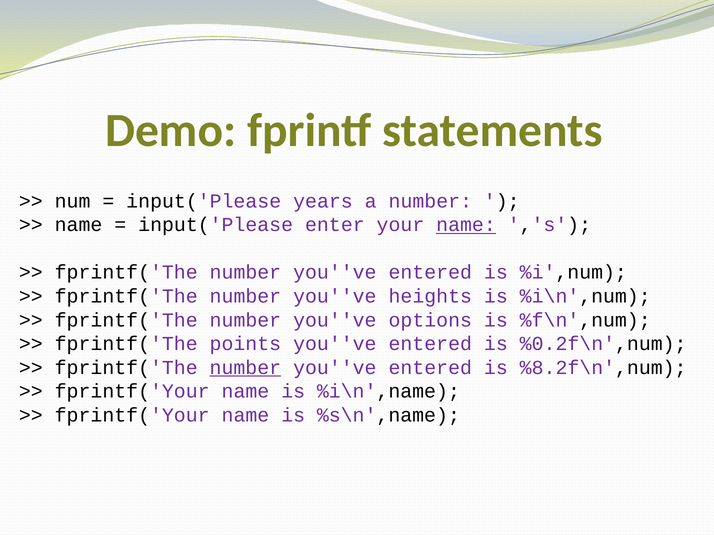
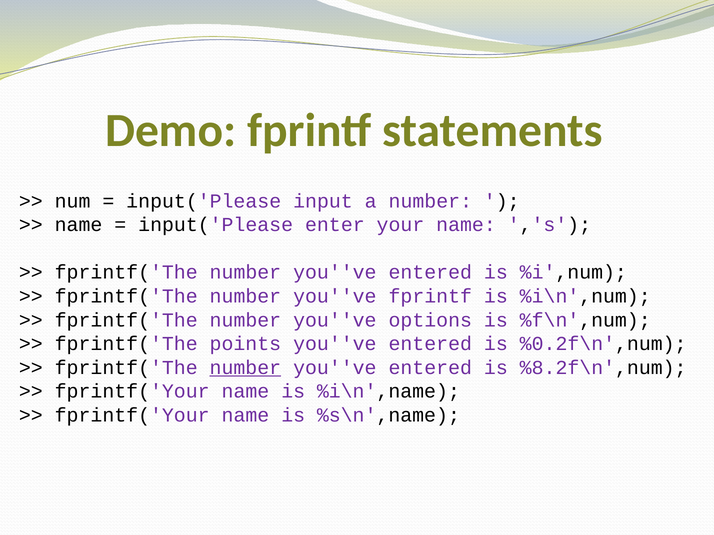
years: years -> input
name at (466, 225) underline: present -> none
you''ve heights: heights -> fprintf
